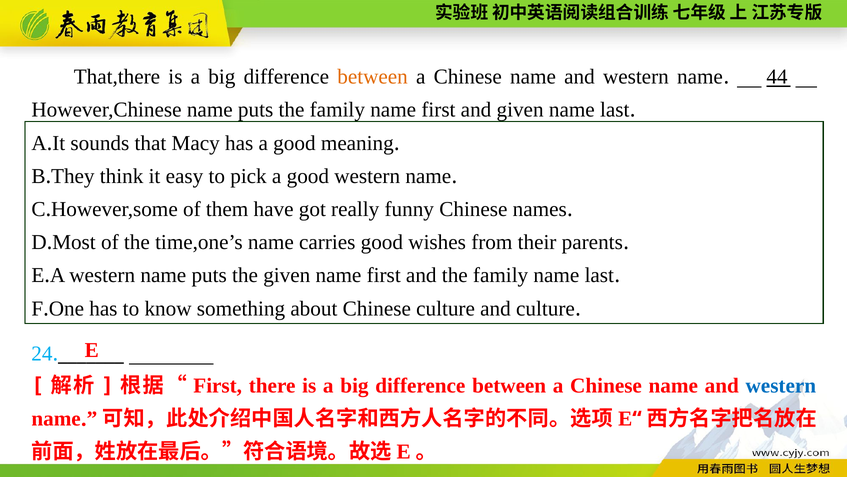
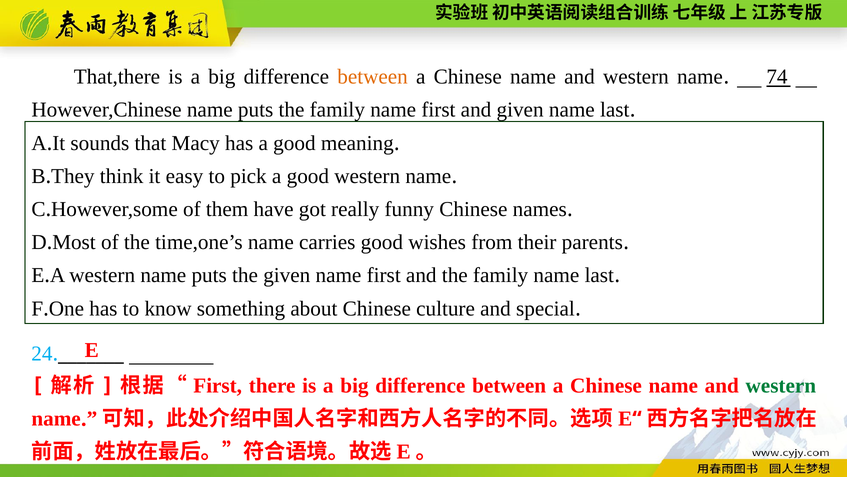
44: 44 -> 74
and culture: culture -> special
western at (781, 385) colour: blue -> green
